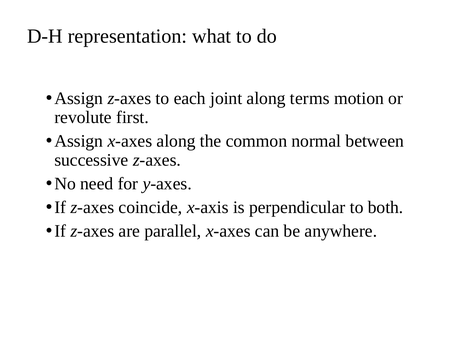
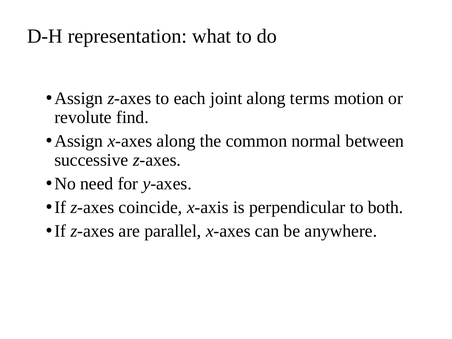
first: first -> find
